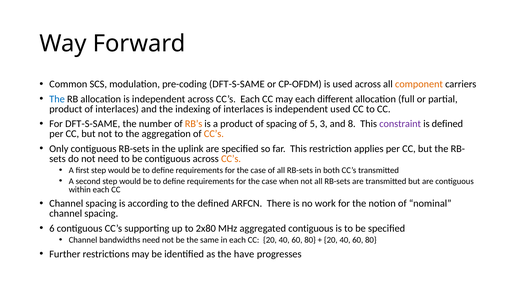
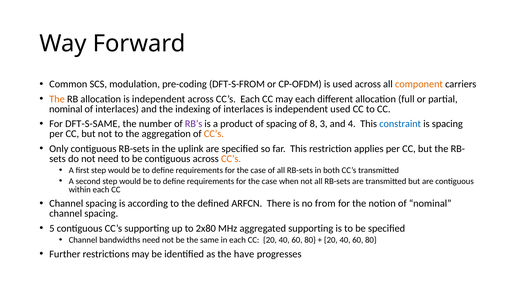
pre-coding DFT-S-SAME: DFT-S-SAME -> DFT-S-FROM
The at (57, 99) colour: blue -> orange
product at (66, 109): product -> nominal
RB’s colour: orange -> purple
5: 5 -> 8
8: 8 -> 4
constraint colour: purple -> blue
is defined: defined -> spacing
work: work -> from
6: 6 -> 5
aggregated contiguous: contiguous -> supporting
